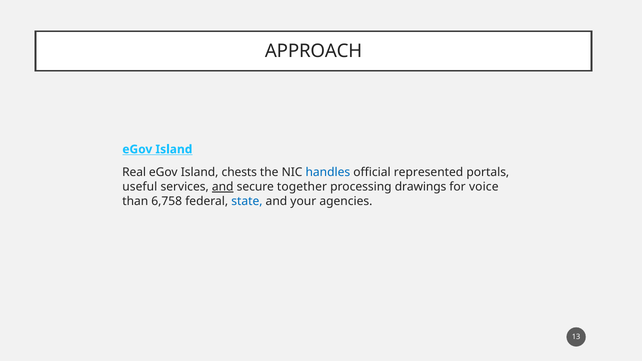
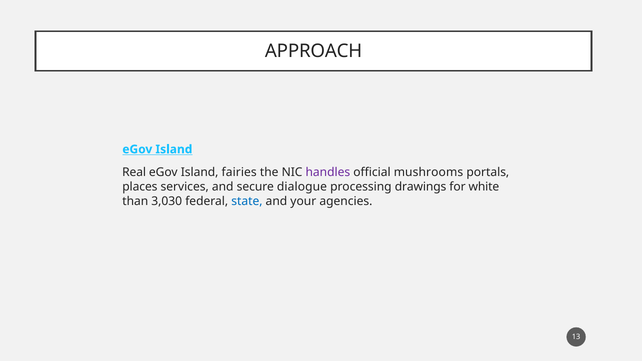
chests: chests -> fairies
handles colour: blue -> purple
represented: represented -> mushrooms
useful: useful -> places
and at (223, 187) underline: present -> none
together: together -> dialogue
voice: voice -> white
6,758: 6,758 -> 3,030
